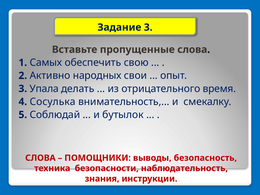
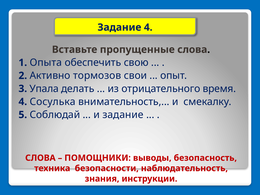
Задание 3: 3 -> 4
Самых: Самых -> Опыта
народных: народных -> тормозов
и бутылок: бутылок -> задание
